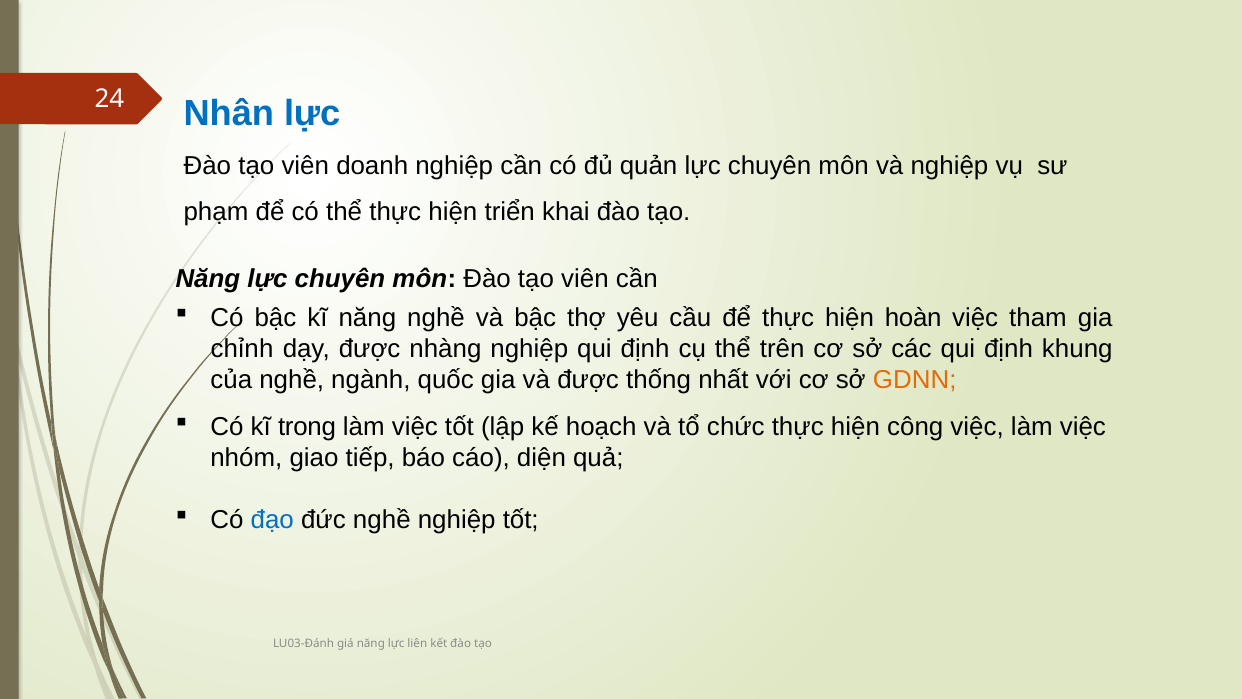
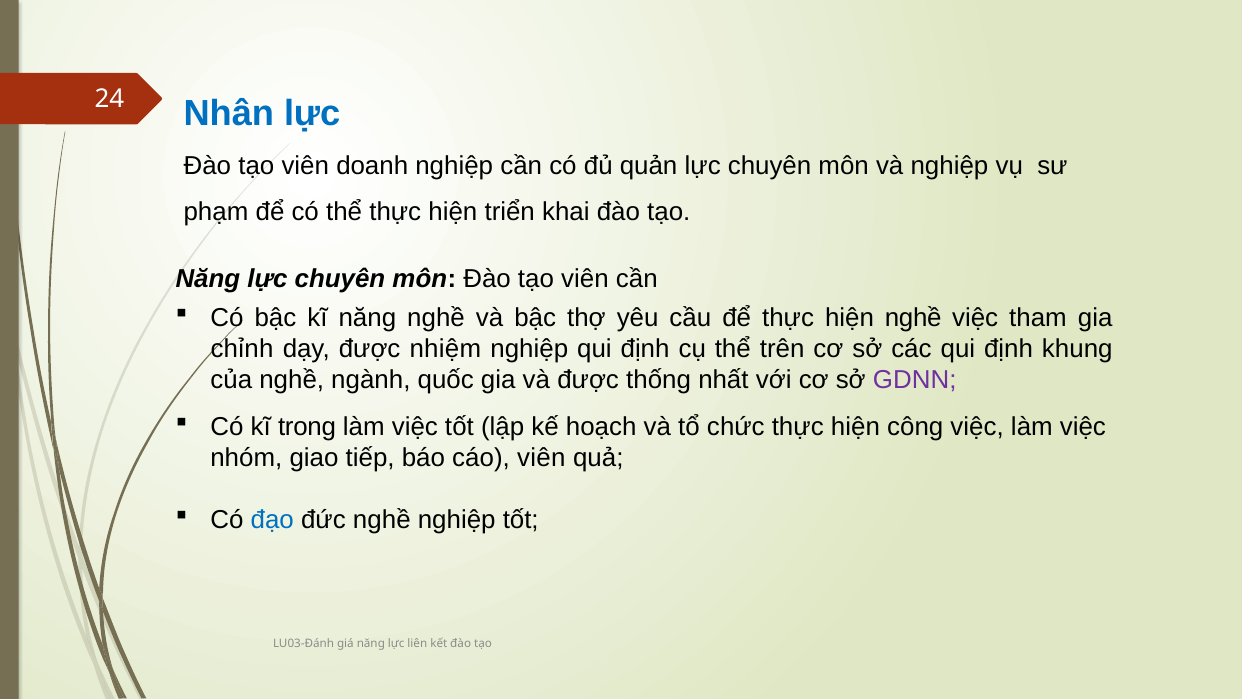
hiện hoàn: hoàn -> nghề
nhàng: nhàng -> nhiệm
GDNN colour: orange -> purple
cáo diện: diện -> viên
